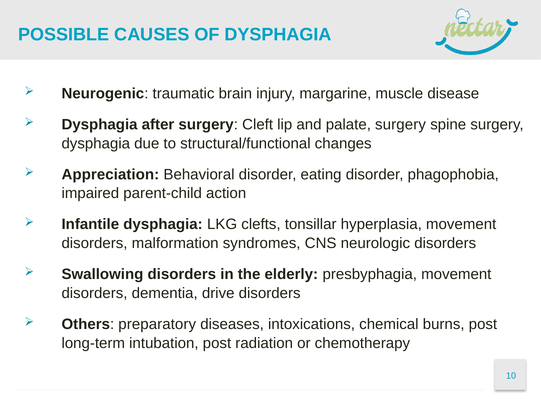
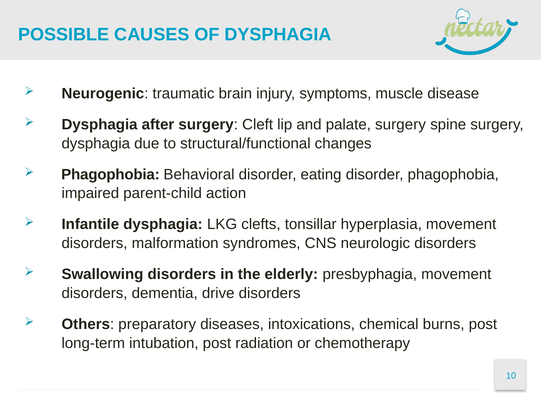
margarine: margarine -> symptoms
Appreciation at (110, 174): Appreciation -> Phagophobia
